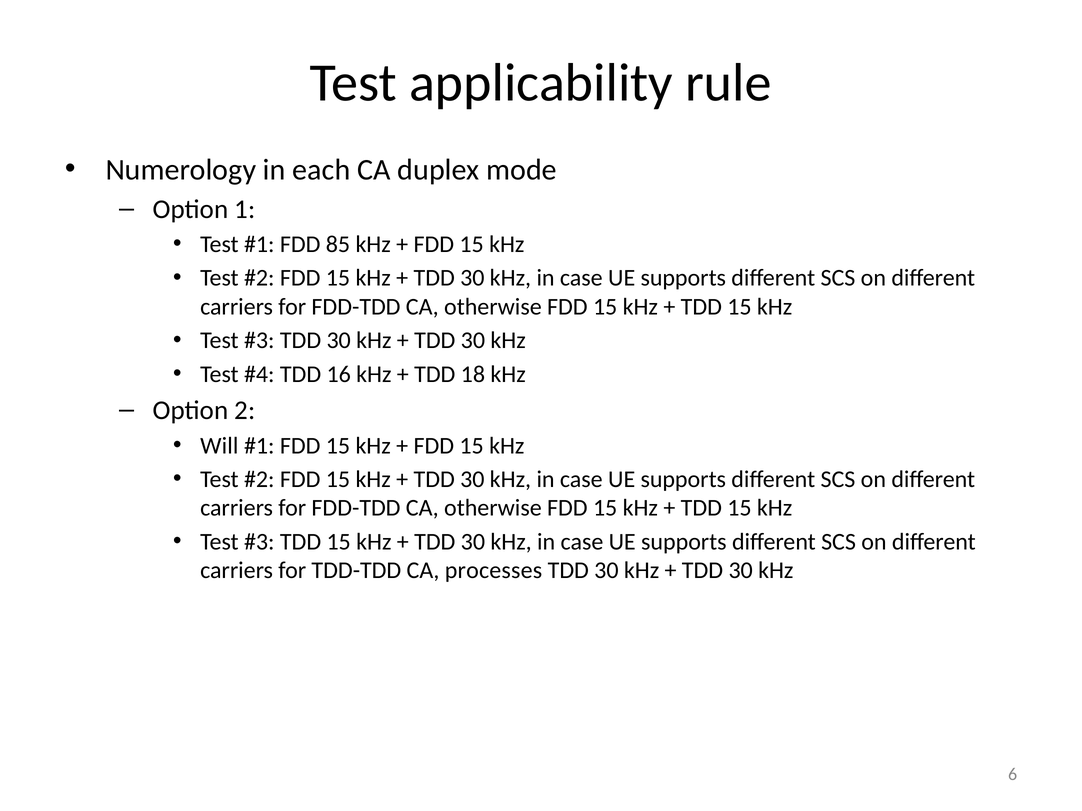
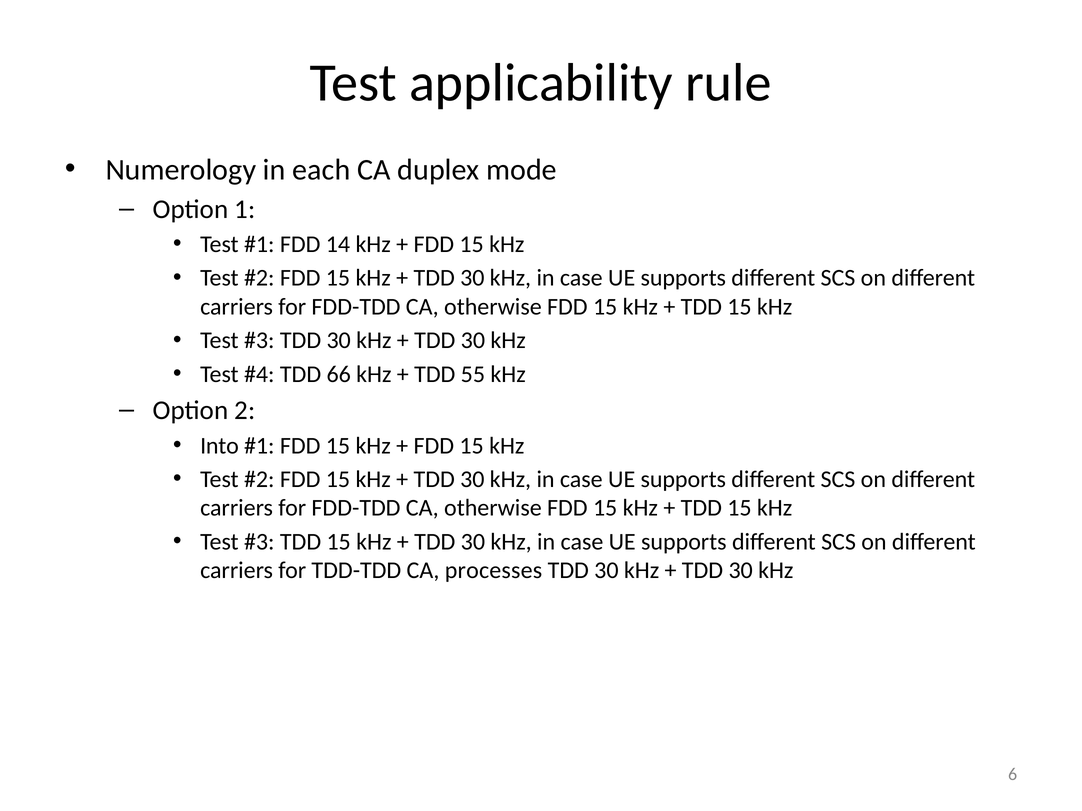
85: 85 -> 14
16: 16 -> 66
18: 18 -> 55
Will: Will -> Into
